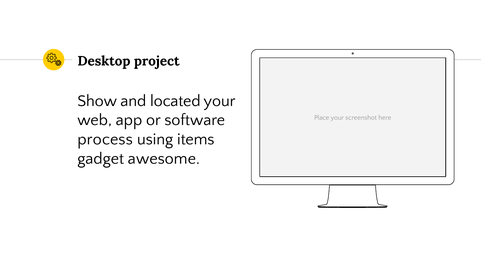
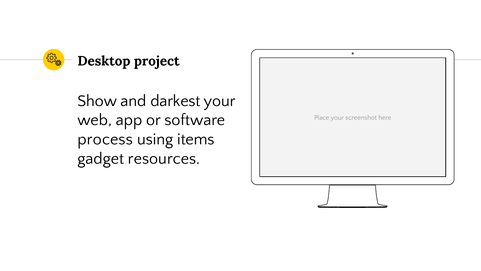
located: located -> darkest
awesome: awesome -> resources
